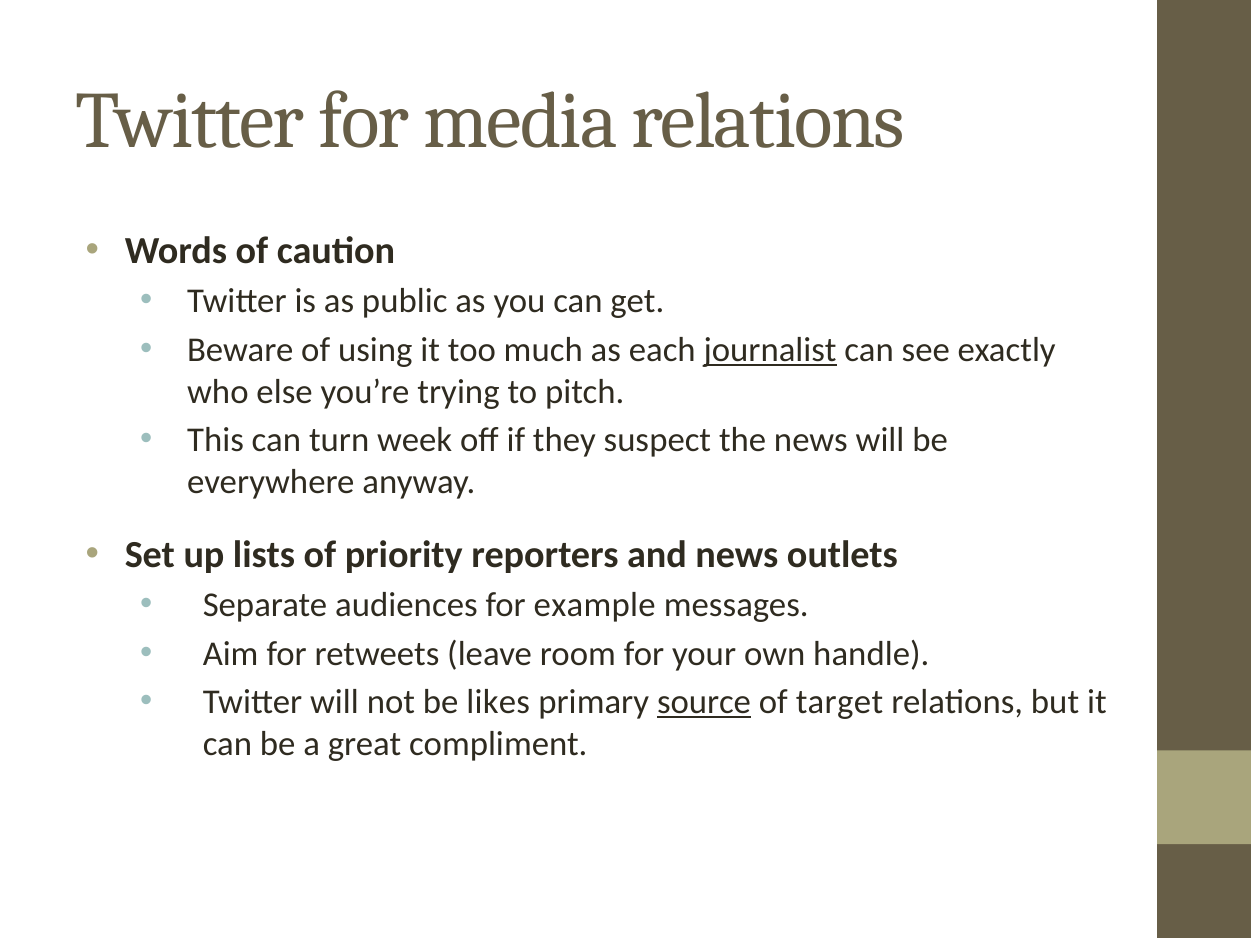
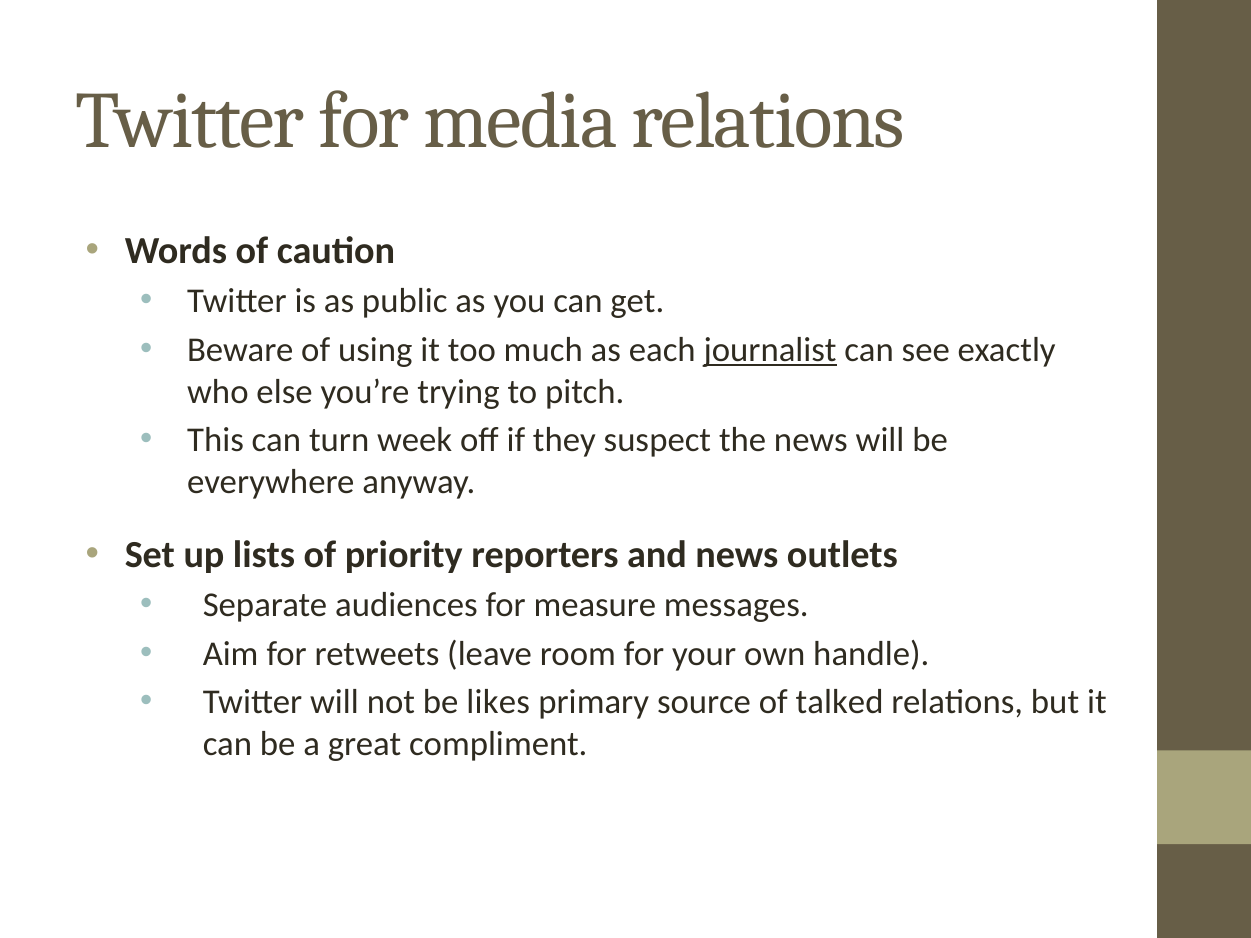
example: example -> measure
source underline: present -> none
target: target -> talked
